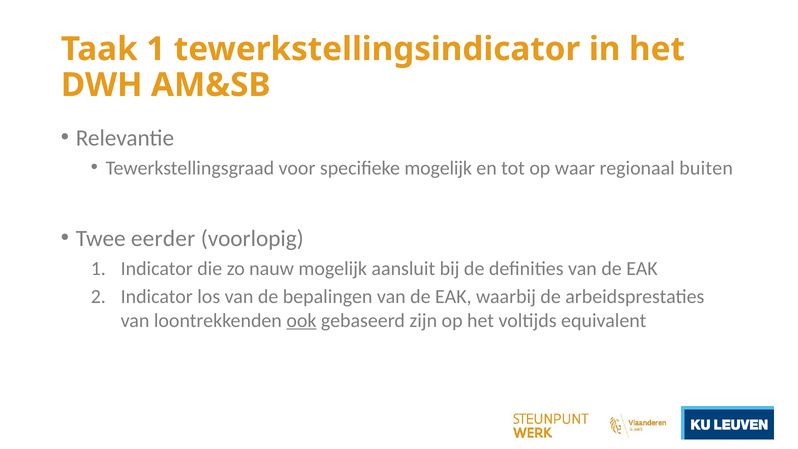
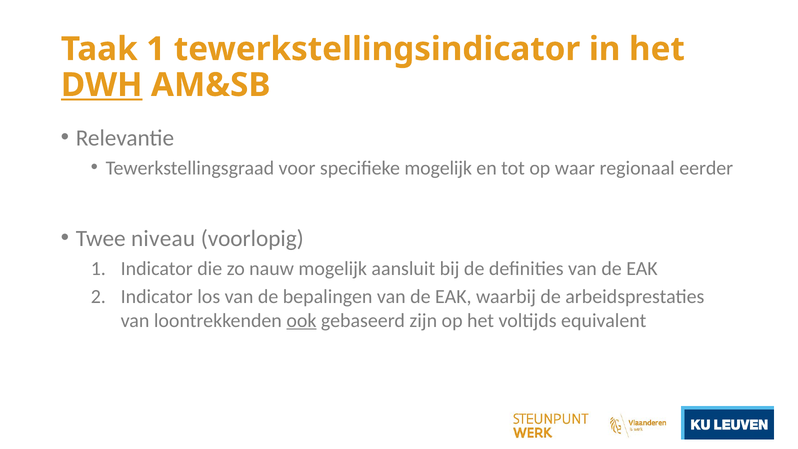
DWH underline: none -> present
buiten: buiten -> eerder
eerder: eerder -> niveau
